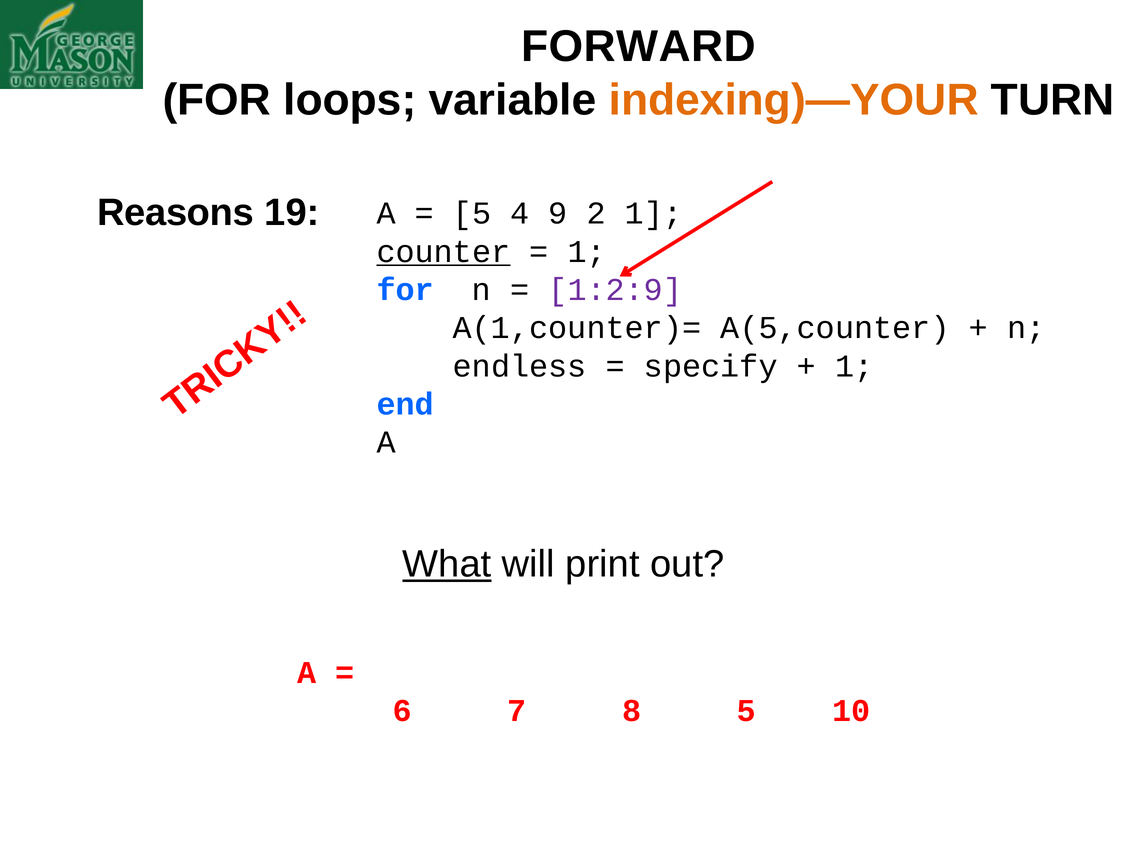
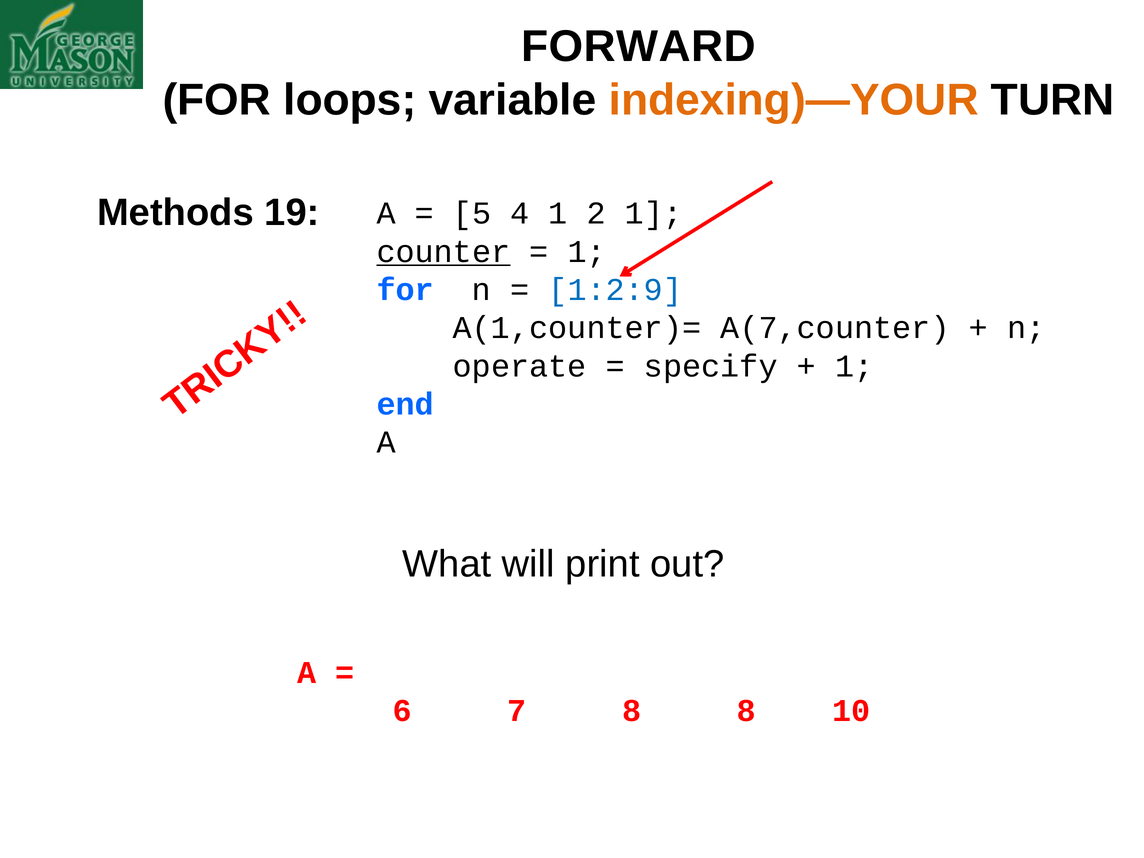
Reasons: Reasons -> Methods
4 9: 9 -> 1
1:2:9 colour: purple -> blue
A(5,counter: A(5,counter -> A(7,counter
endless: endless -> operate
What underline: present -> none
8 5: 5 -> 8
